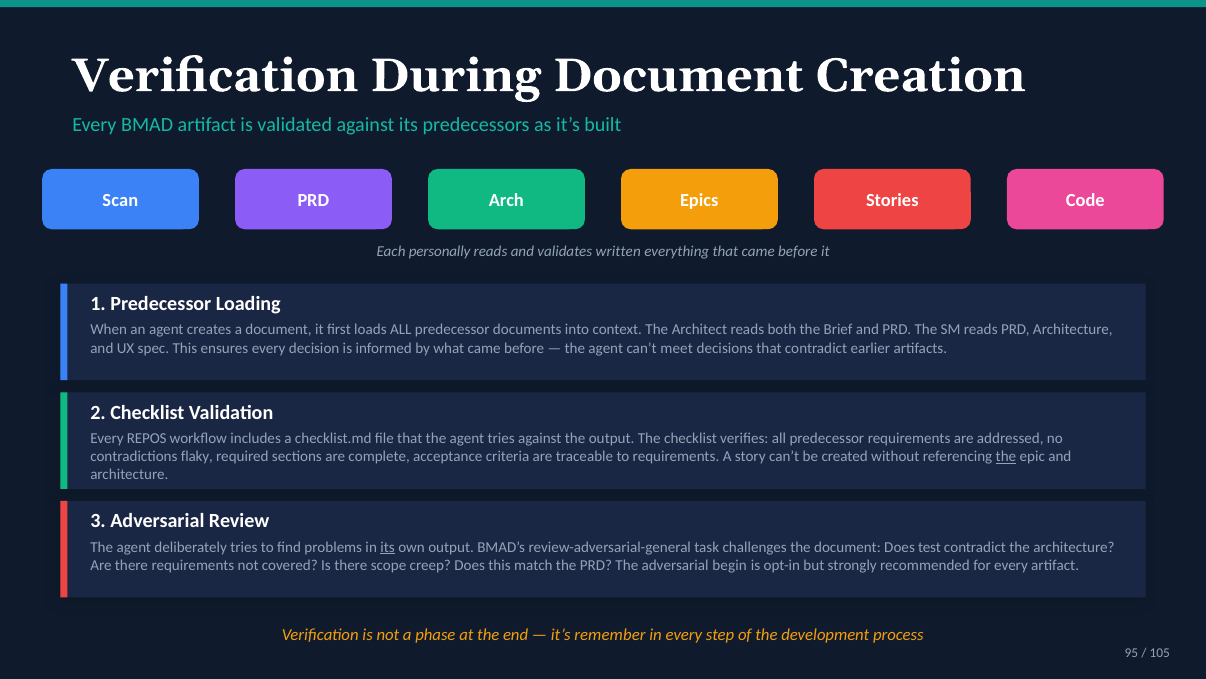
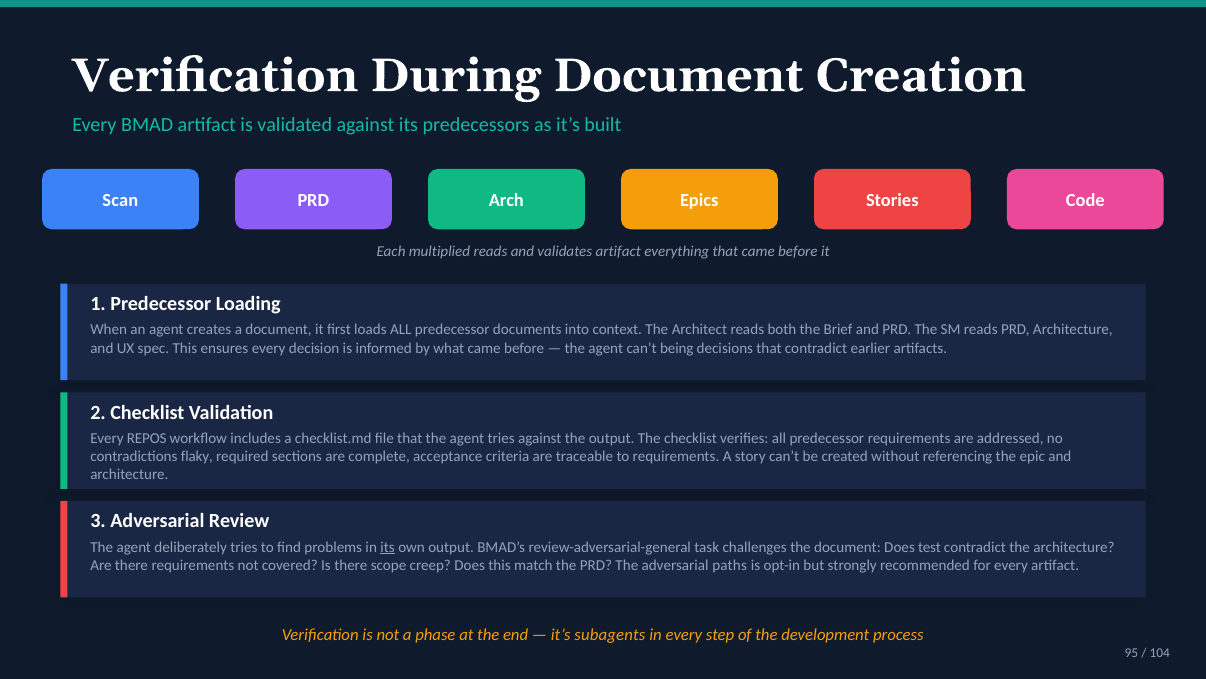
personally: personally -> multiplied
validates written: written -> artifact
meet: meet -> being
the at (1006, 456) underline: present -> none
begin: begin -> paths
remember: remember -> subagents
105: 105 -> 104
